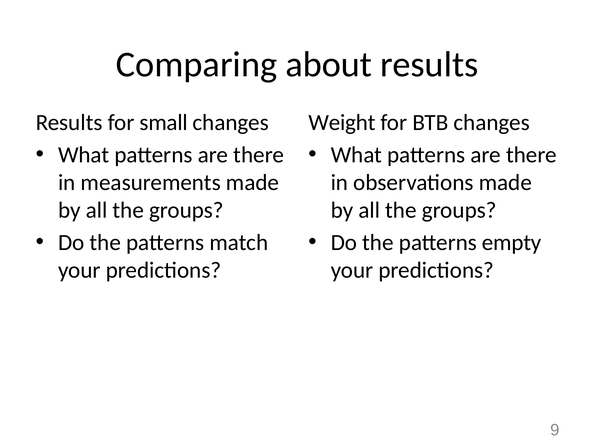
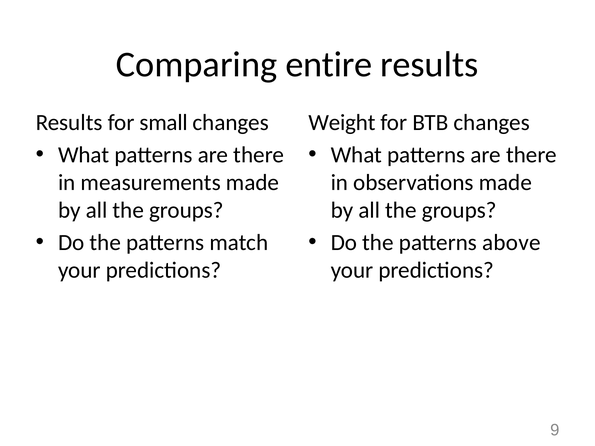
about: about -> entire
empty: empty -> above
